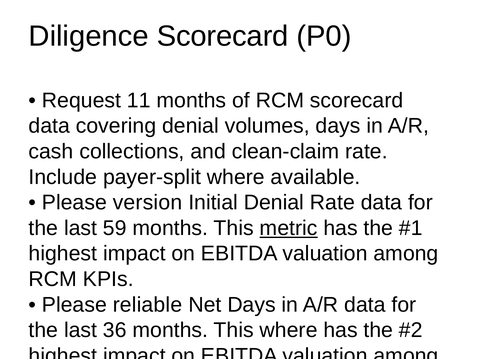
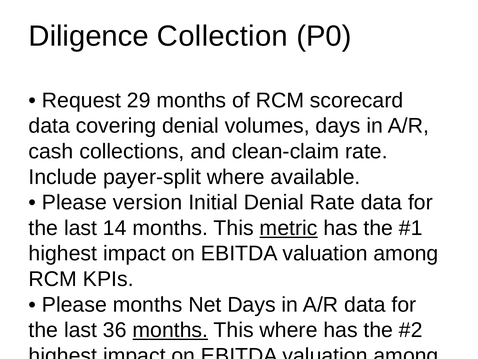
Diligence Scorecard: Scorecard -> Collection
11: 11 -> 29
59: 59 -> 14
Please reliable: reliable -> months
months at (170, 330) underline: none -> present
